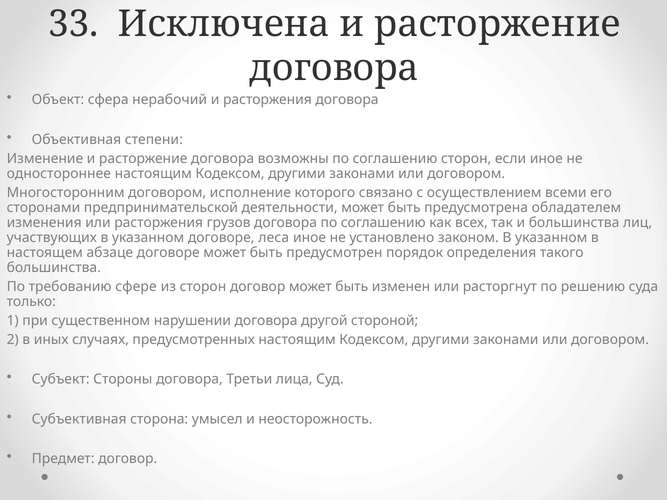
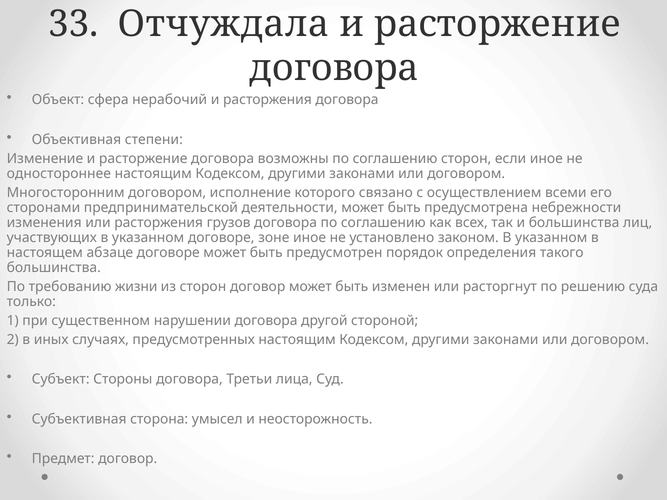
Исключена: Исключена -> Отчуждала
обладателем: обладателем -> небрежности
леса: леса -> зоне
сфере: сфере -> жизни
